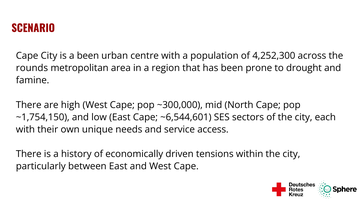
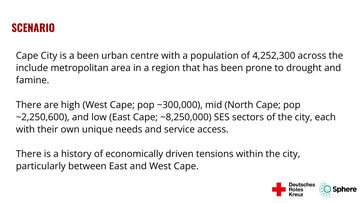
rounds: rounds -> include
~1,754,150: ~1,754,150 -> ~2,250,600
~6,544,601: ~6,544,601 -> ~8,250,000
